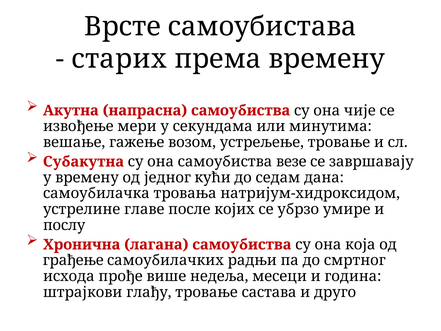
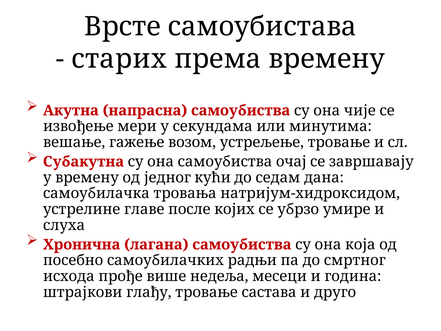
везе: везе -> очај
послу: послу -> слуха
грађење: грађење -> посебно
